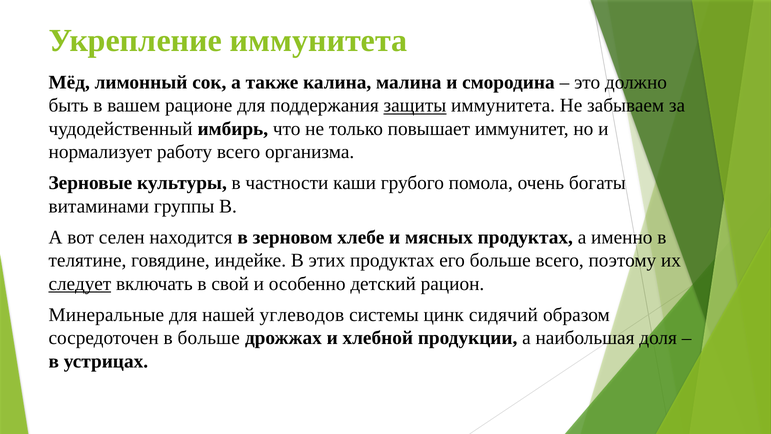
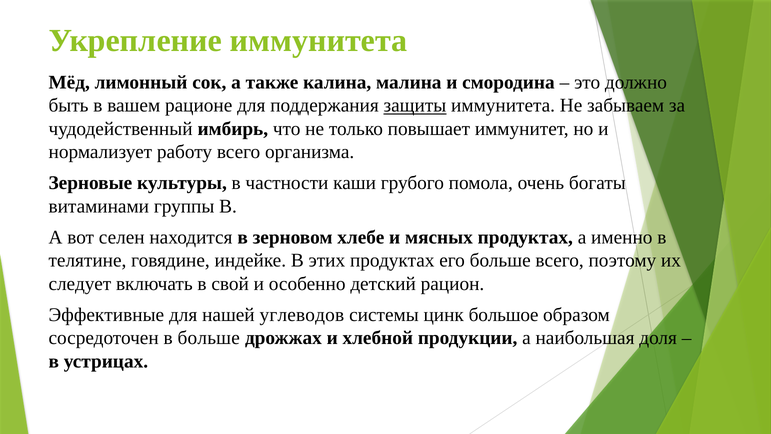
следует underline: present -> none
Минеральные: Минеральные -> Эффективные
сидячий: сидячий -> большое
